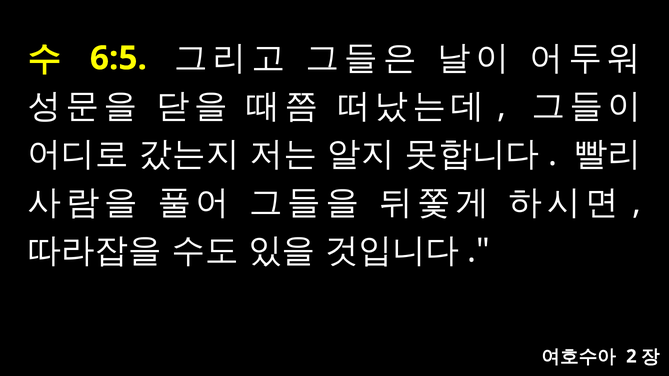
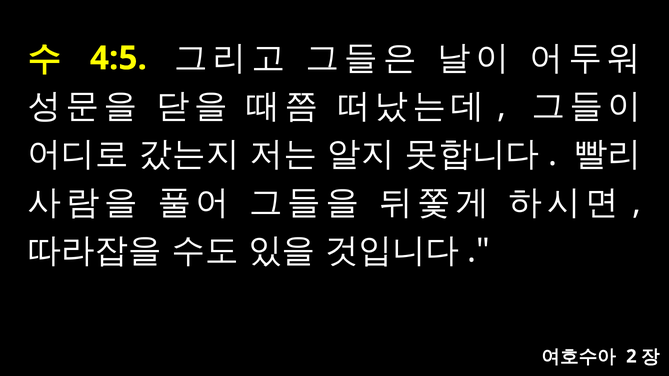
6:5: 6:5 -> 4:5
